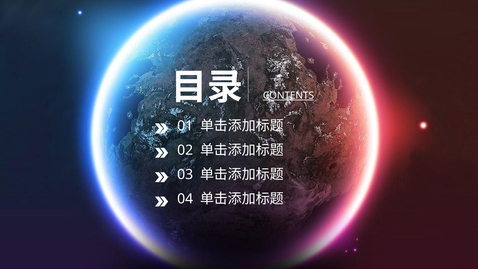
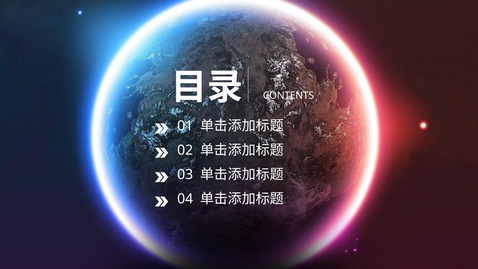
CONTENTS underline: present -> none
